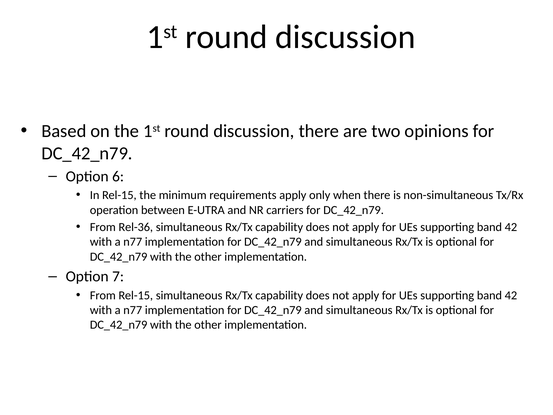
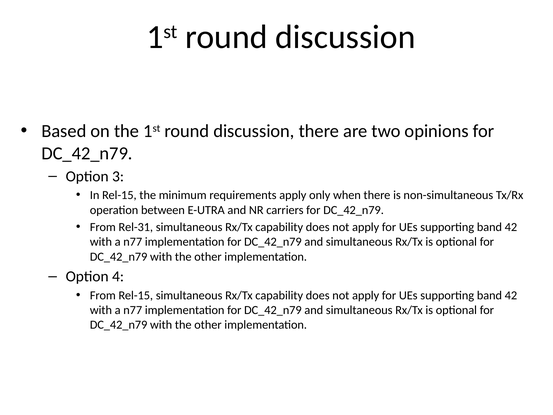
6: 6 -> 3
Rel-36: Rel-36 -> Rel-31
7: 7 -> 4
